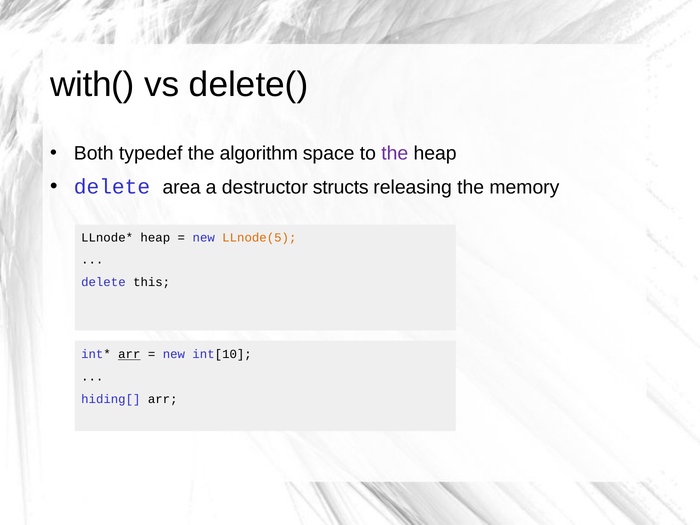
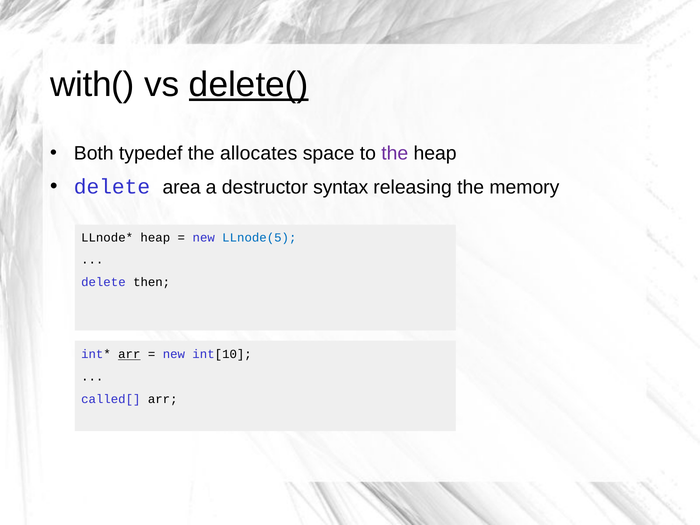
delete( underline: none -> present
algorithm: algorithm -> allocates
structs: structs -> syntax
LLnode(5 colour: orange -> blue
this: this -> then
hiding[: hiding[ -> called[
